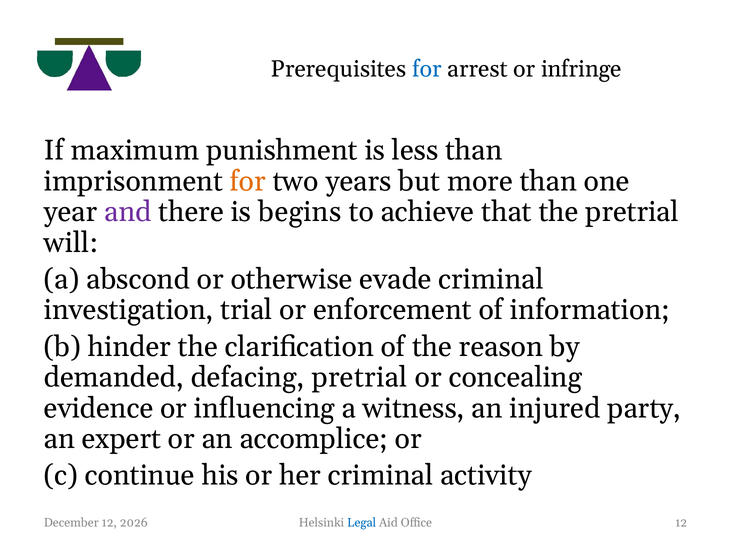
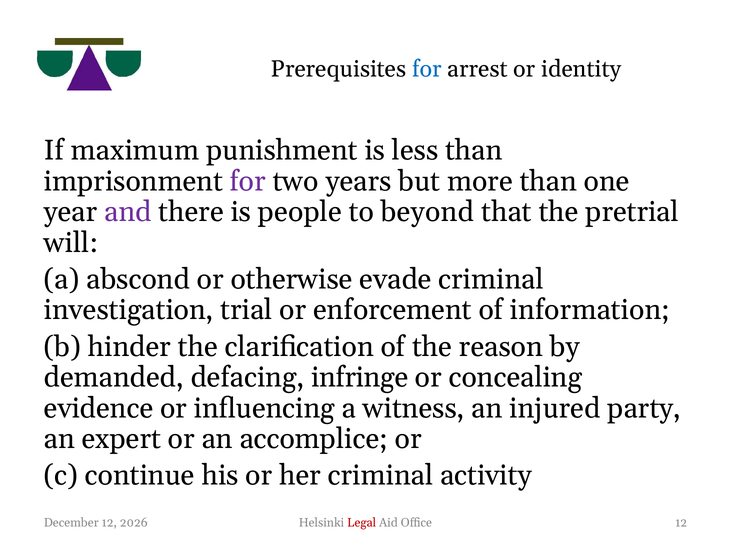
infringe: infringe -> identity
for at (248, 181) colour: orange -> purple
begins: begins -> people
achieve: achieve -> beyond
defacing pretrial: pretrial -> infringe
Legal colour: blue -> red
